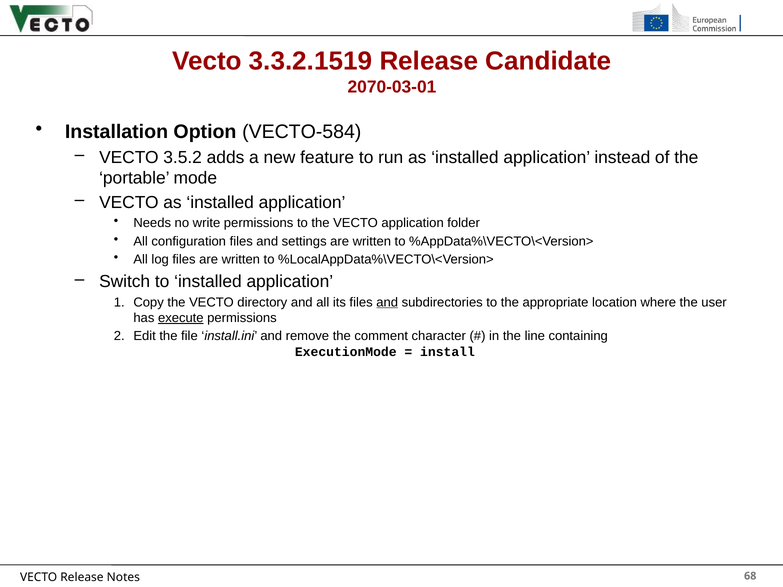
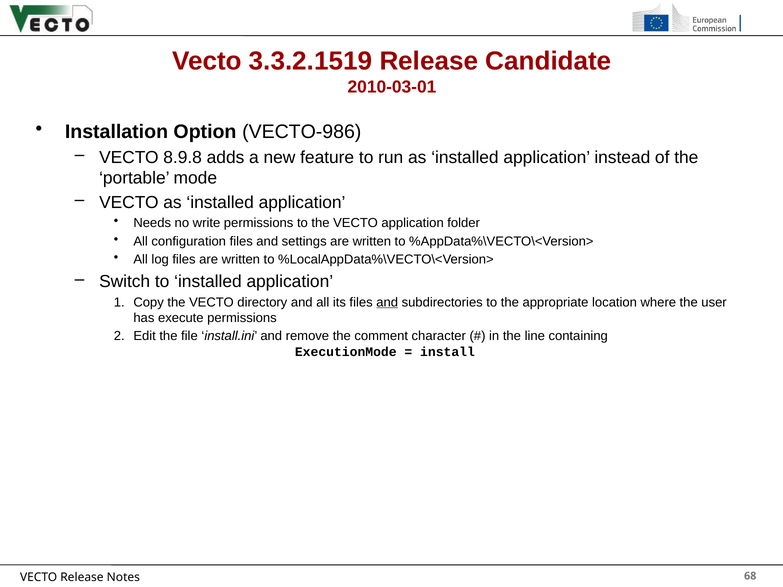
2070-03-01: 2070-03-01 -> 2010-03-01
VECTO-584: VECTO-584 -> VECTO-986
3.5.2: 3.5.2 -> 8.9.8
execute underline: present -> none
